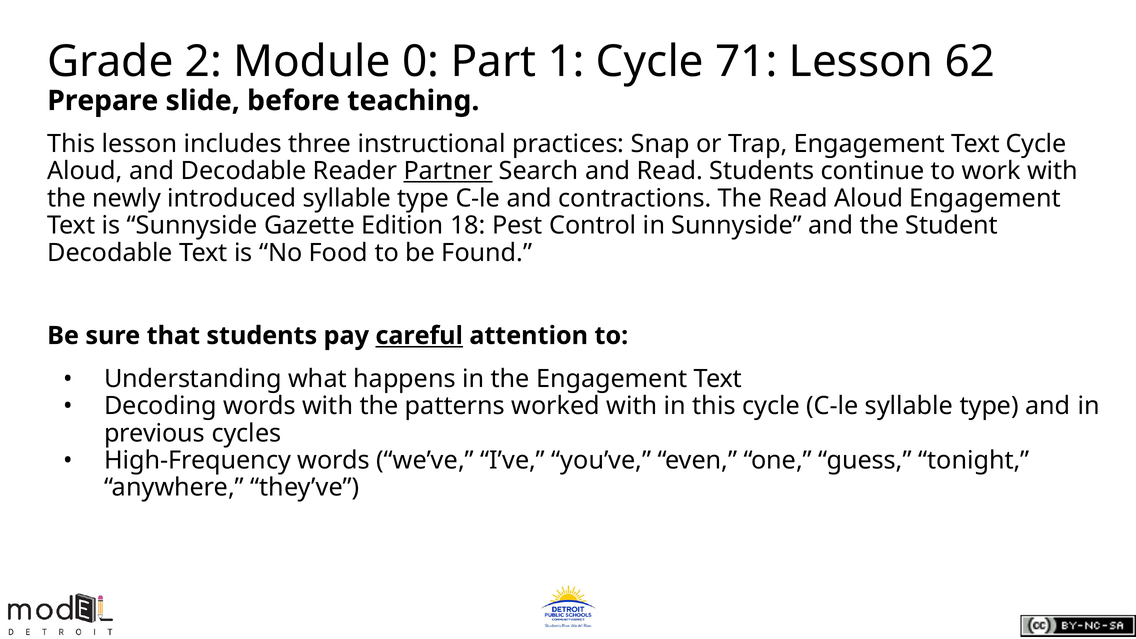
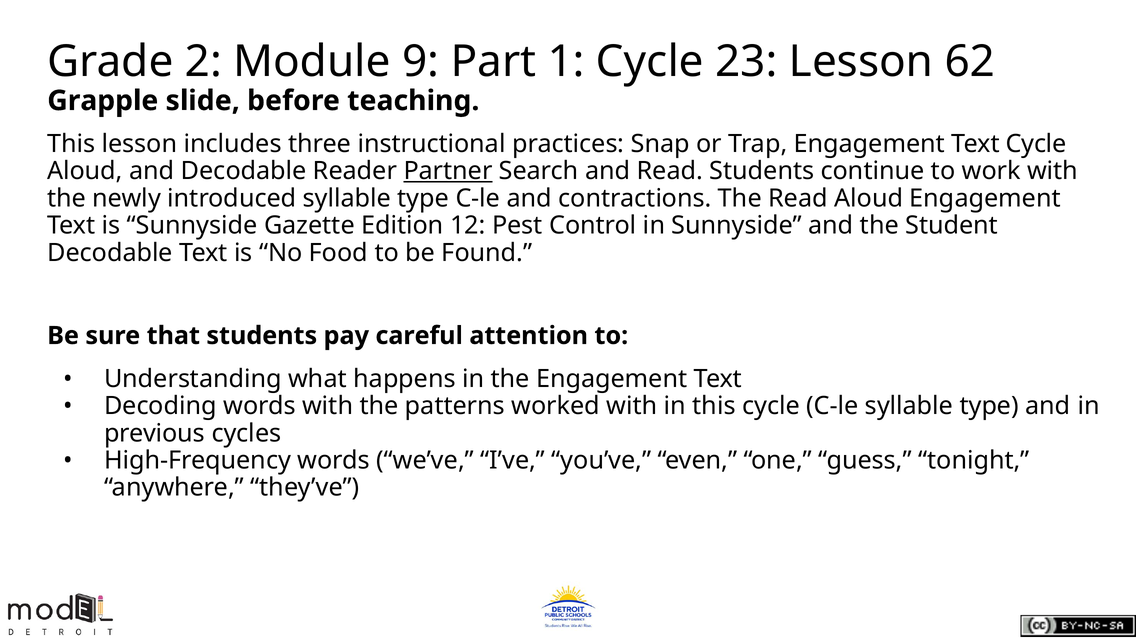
0: 0 -> 9
71: 71 -> 23
Prepare: Prepare -> Grapple
18: 18 -> 12
careful underline: present -> none
